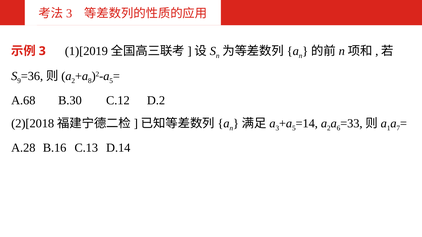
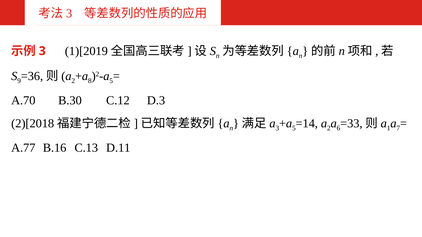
A.68: A.68 -> A.70
D.2: D.2 -> D.3
A.28: A.28 -> A.77
D.14: D.14 -> D.11
